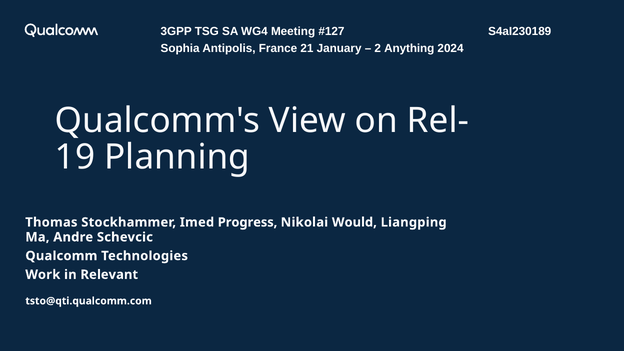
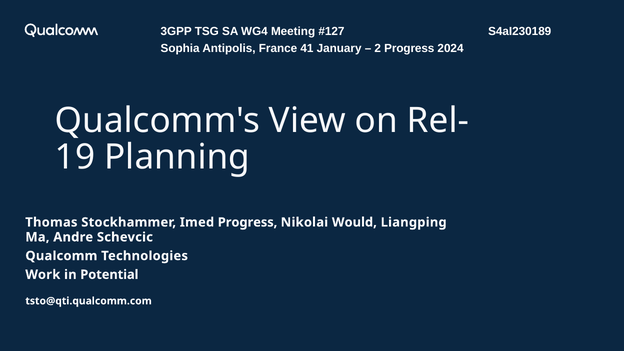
21: 21 -> 41
2 Anything: Anything -> Progress
Relevant: Relevant -> Potential
